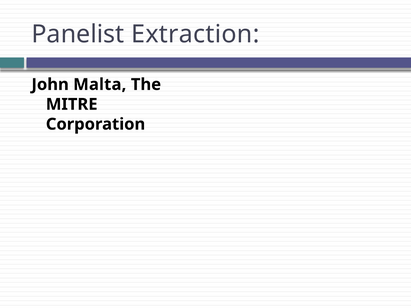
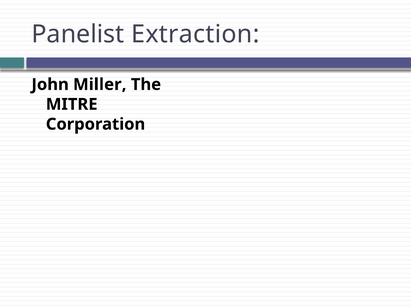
Malta: Malta -> Miller
